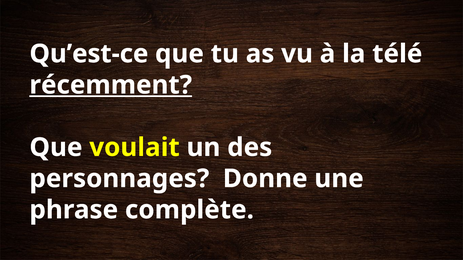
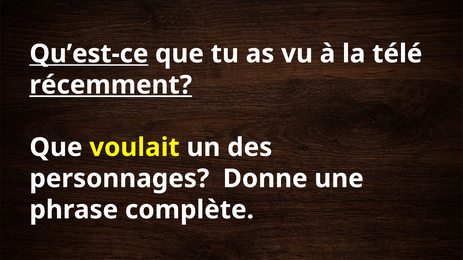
Qu’est-ce underline: none -> present
